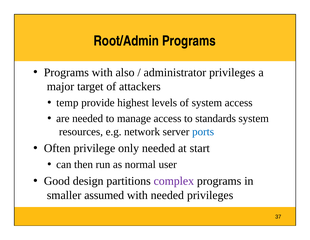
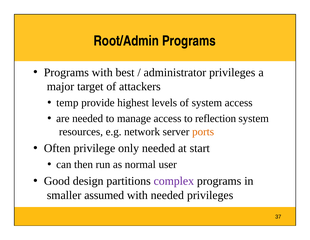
also: also -> best
standards: standards -> reflection
ports colour: blue -> orange
